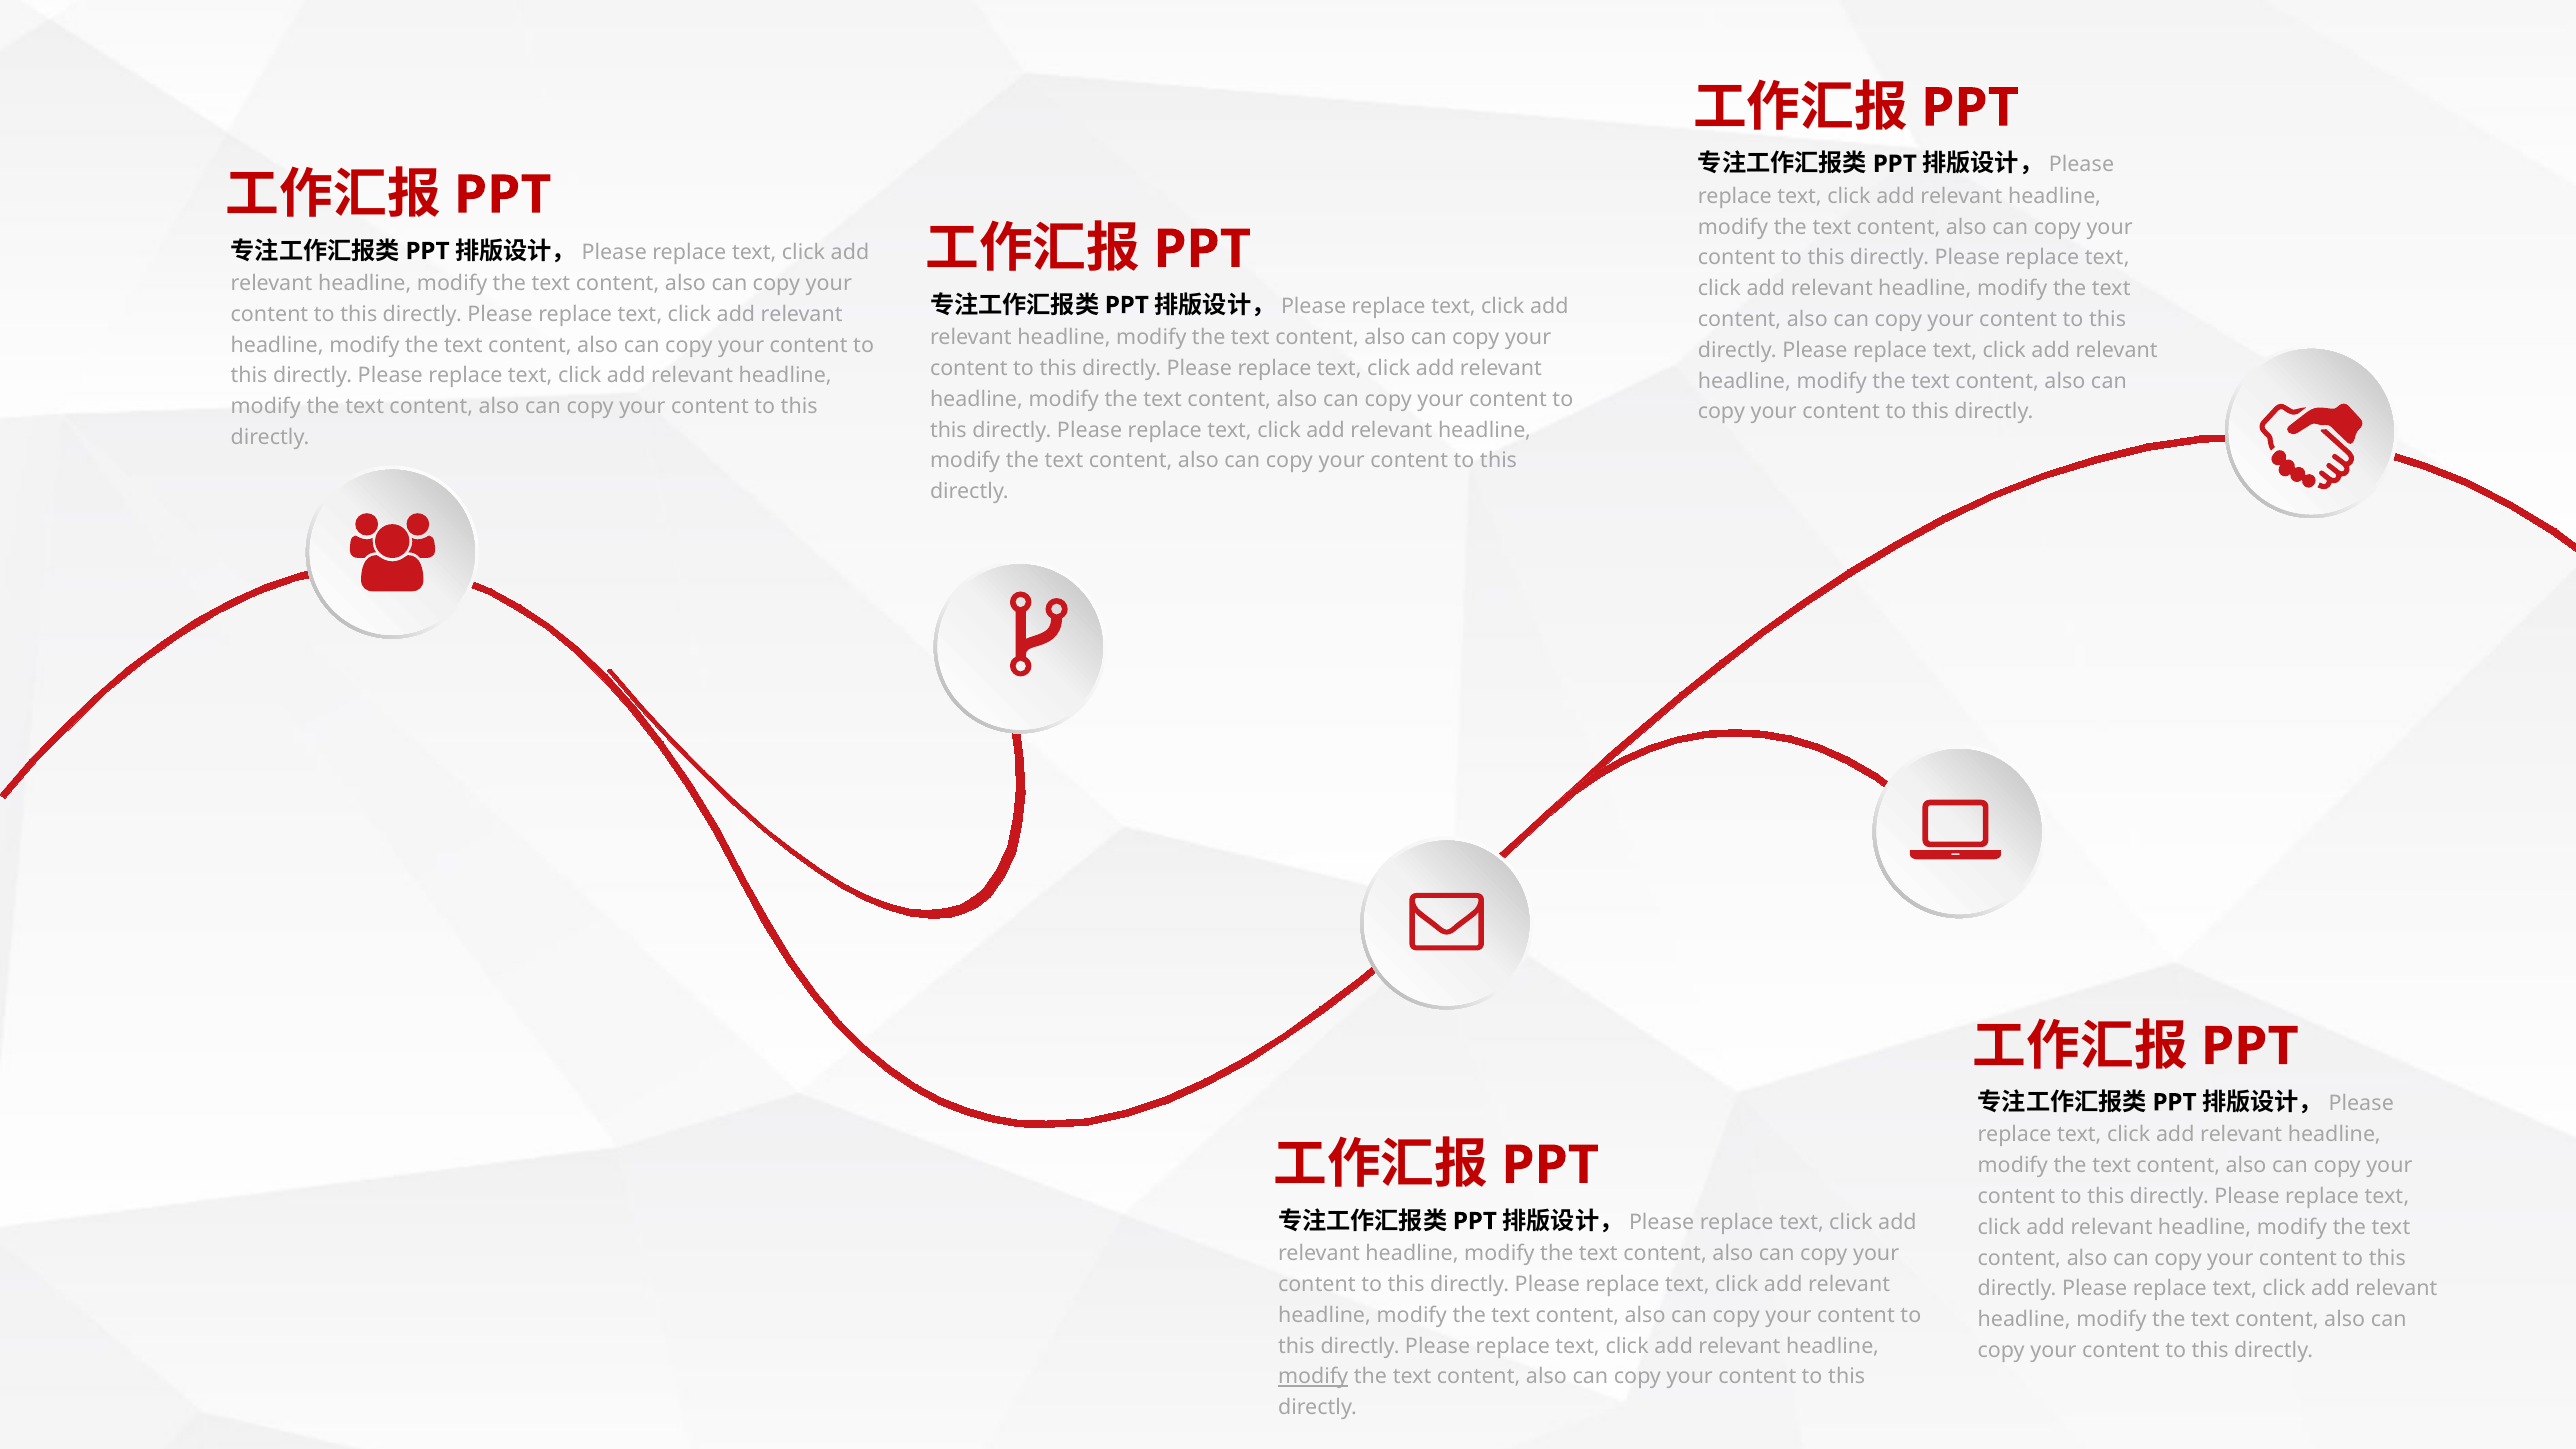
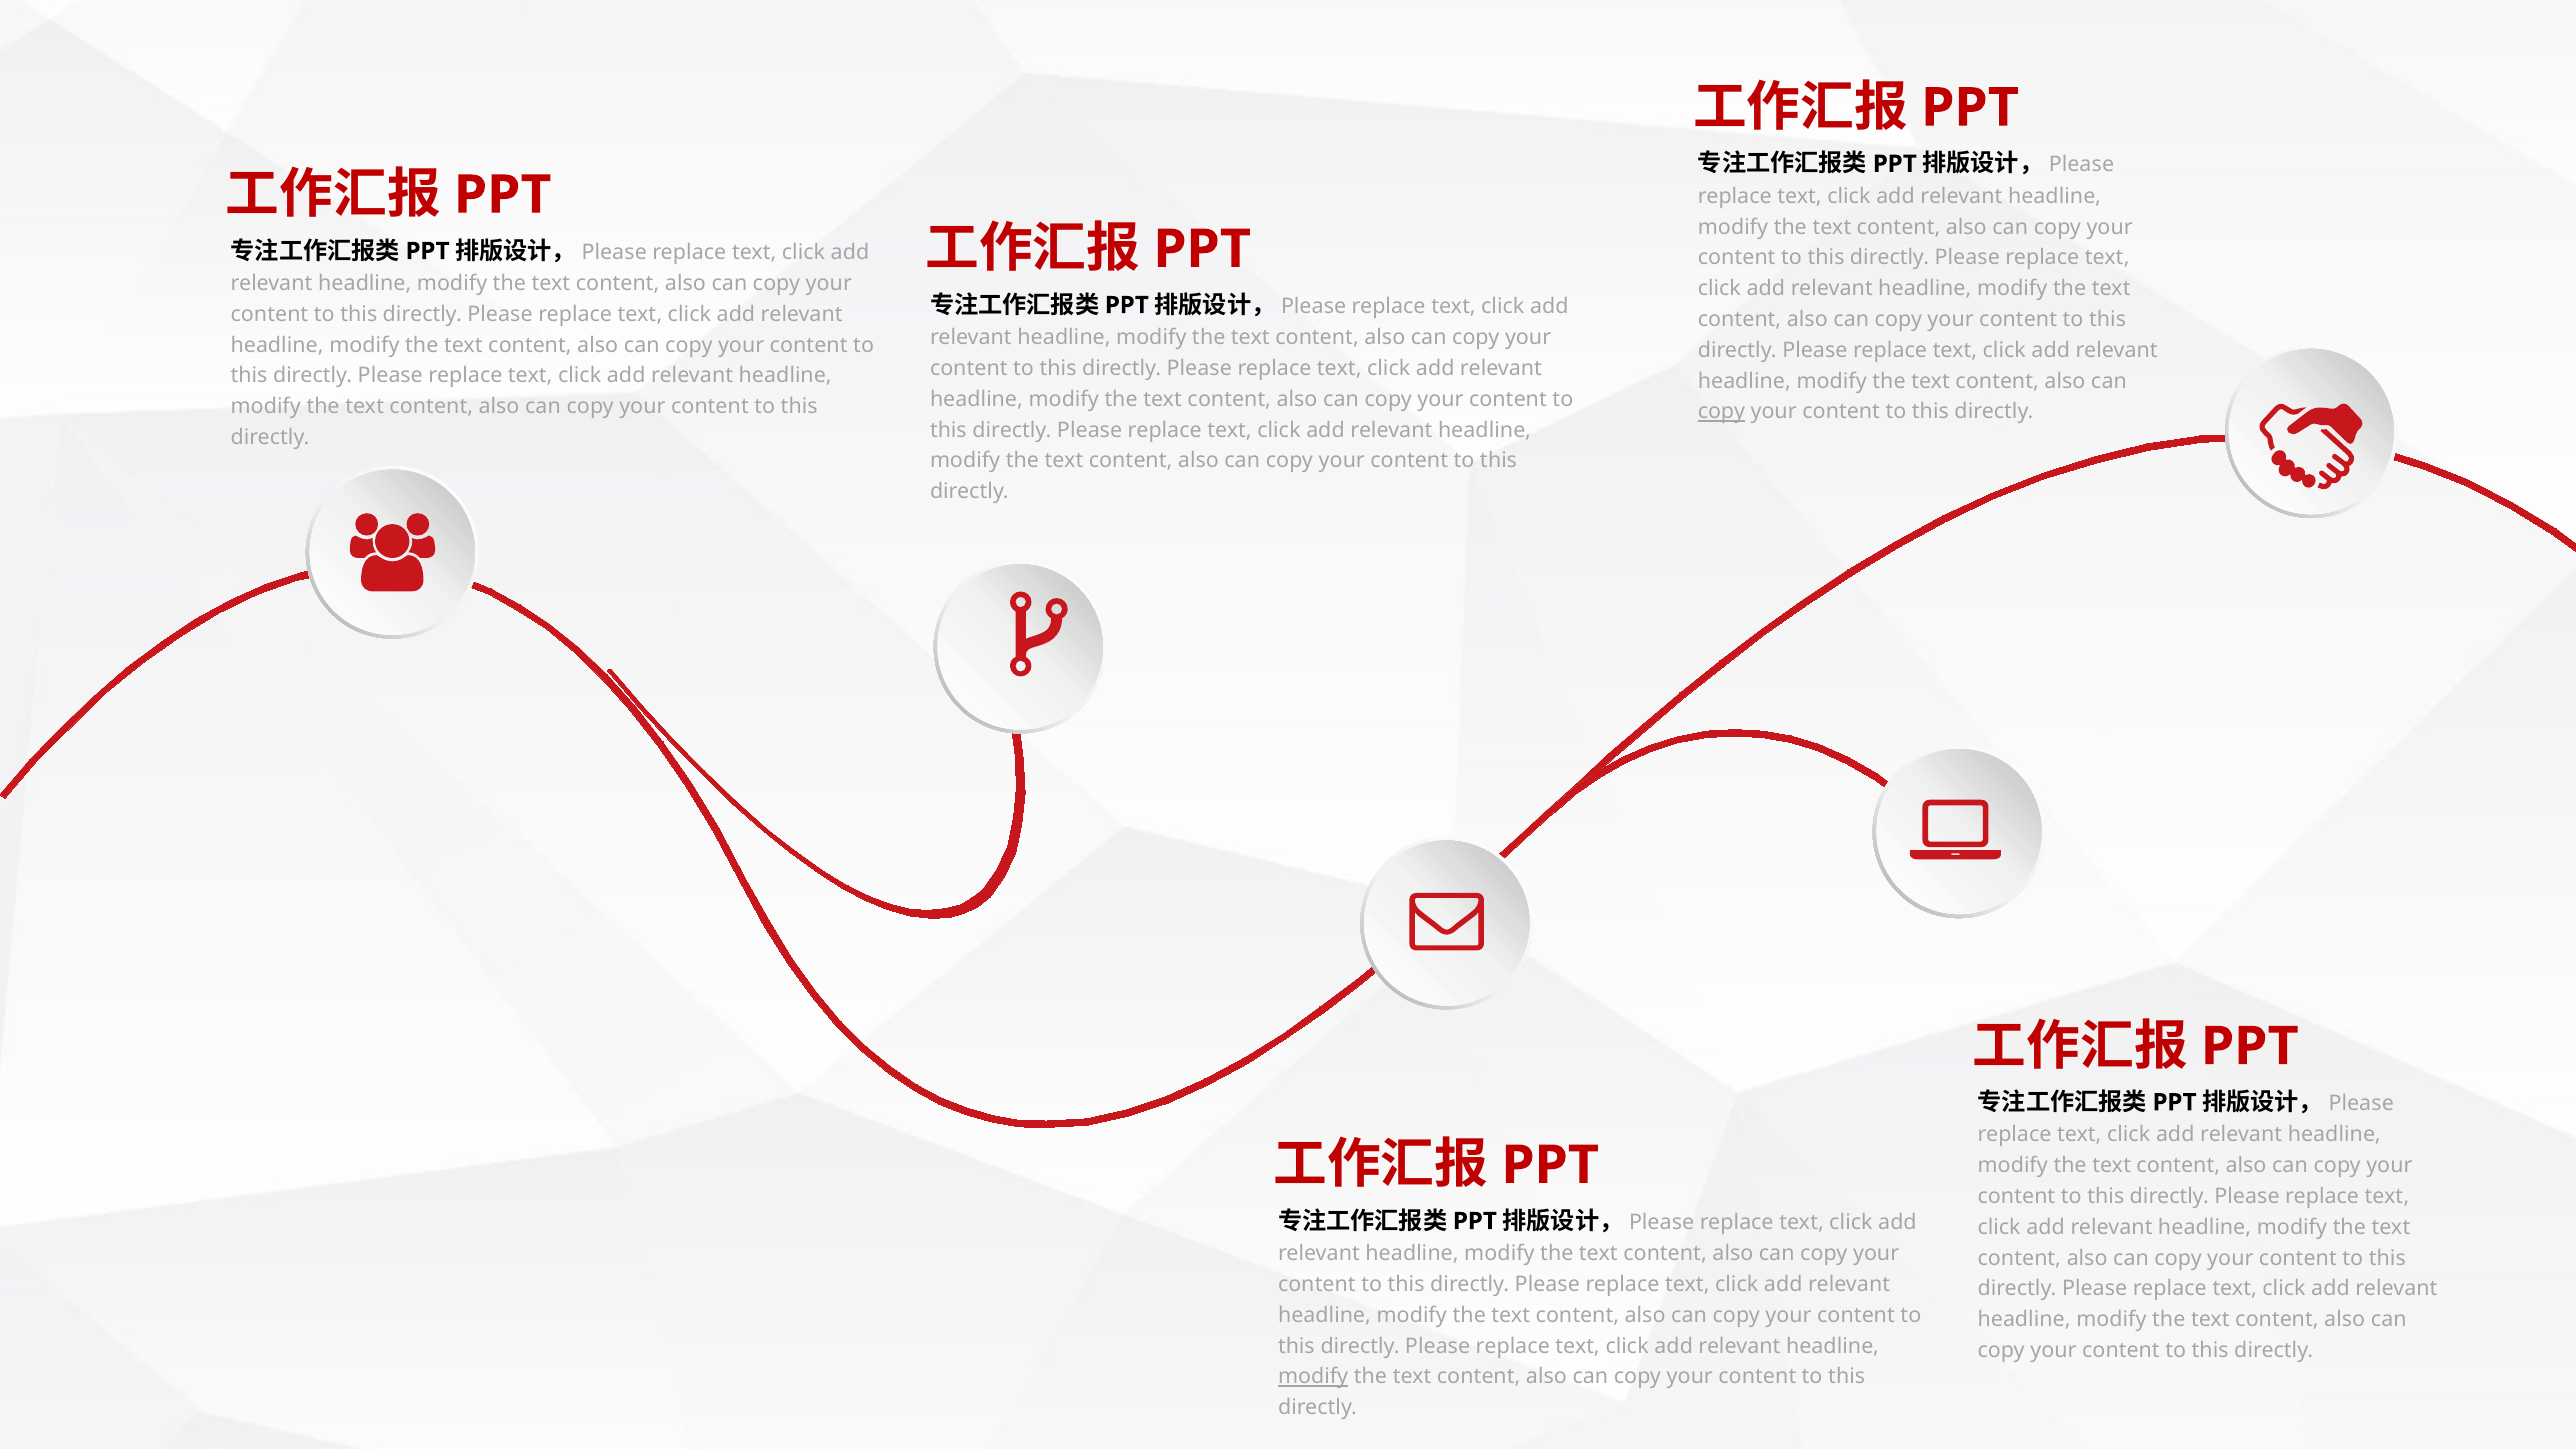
copy at (1721, 412) underline: none -> present
